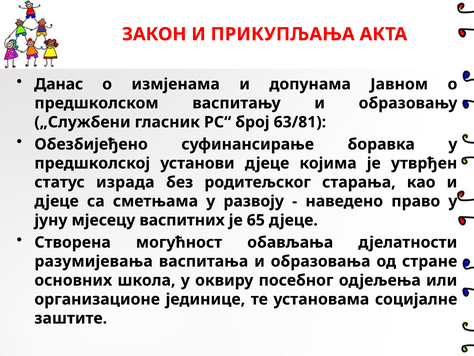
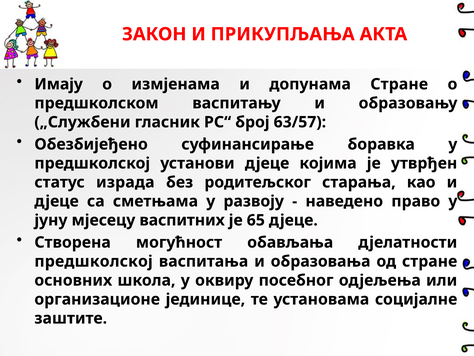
Данас: Данас -> Имају
допунама Јавном: Јавном -> Стране
63/81: 63/81 -> 63/57
разумијевања at (94, 261): разумијевања -> предшколској
